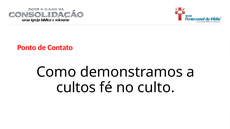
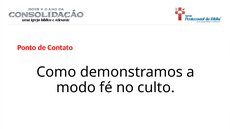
cultos: cultos -> modo
